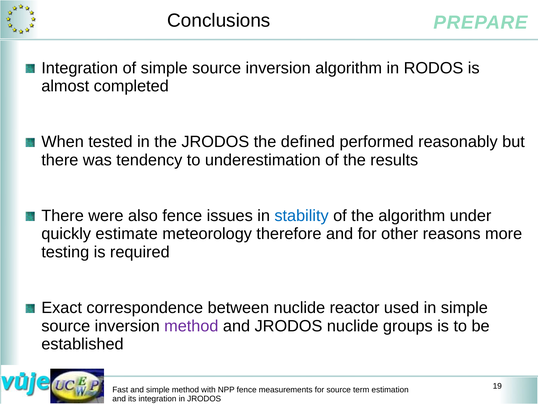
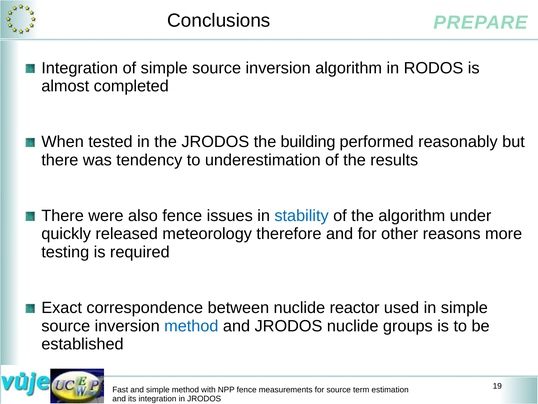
defined: defined -> building
estimate: estimate -> released
method at (191, 326) colour: purple -> blue
